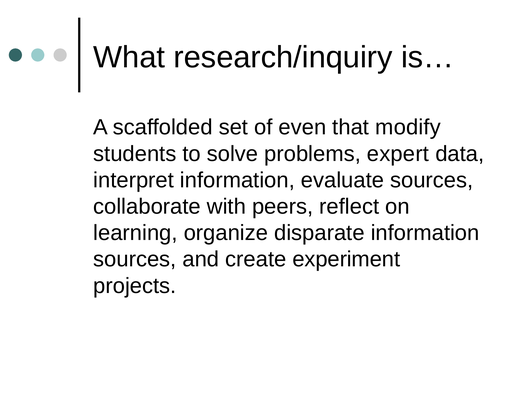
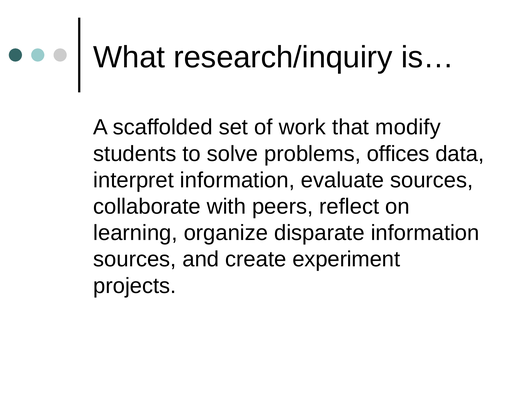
even: even -> work
expert: expert -> offices
